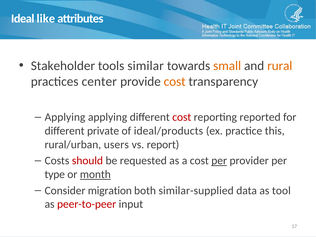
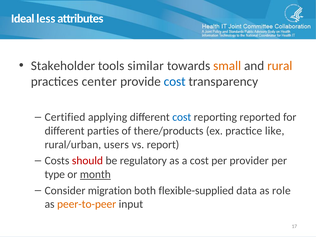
like: like -> less
cost at (175, 81) colour: orange -> blue
Applying at (65, 117): Applying -> Certified
cost at (182, 117) colour: red -> blue
private: private -> parties
ideal/products: ideal/products -> there/products
this: this -> like
requested: requested -> regulatory
per at (219, 161) underline: present -> none
similar-supplied: similar-supplied -> flexible-supplied
tool: tool -> role
peer-to-peer colour: red -> orange
